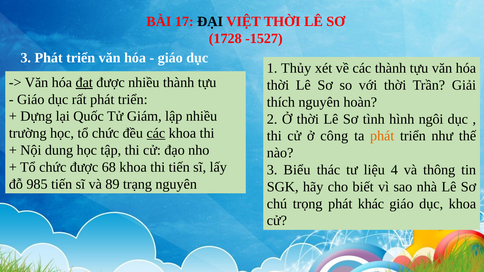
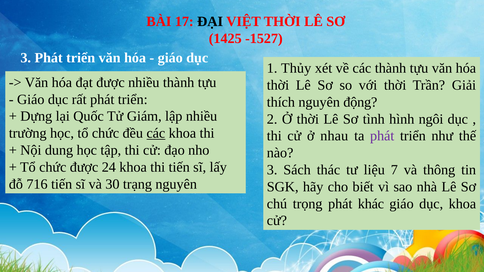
1728: 1728 -> 1425
đạt underline: present -> none
hoàn: hoàn -> động
công: công -> nhau
phát at (382, 136) colour: orange -> purple
68: 68 -> 24
Biểu: Biểu -> Sách
4: 4 -> 7
985: 985 -> 716
89: 89 -> 30
